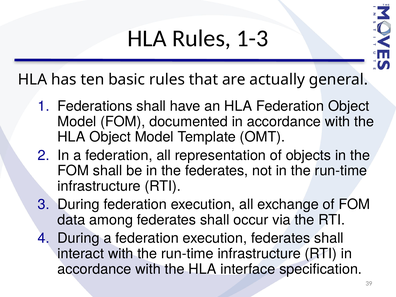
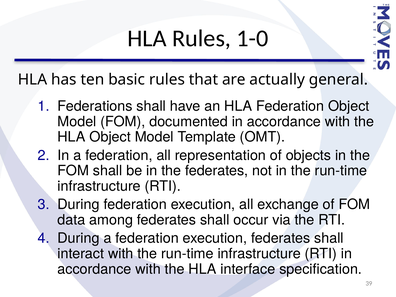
1-3: 1-3 -> 1-0
